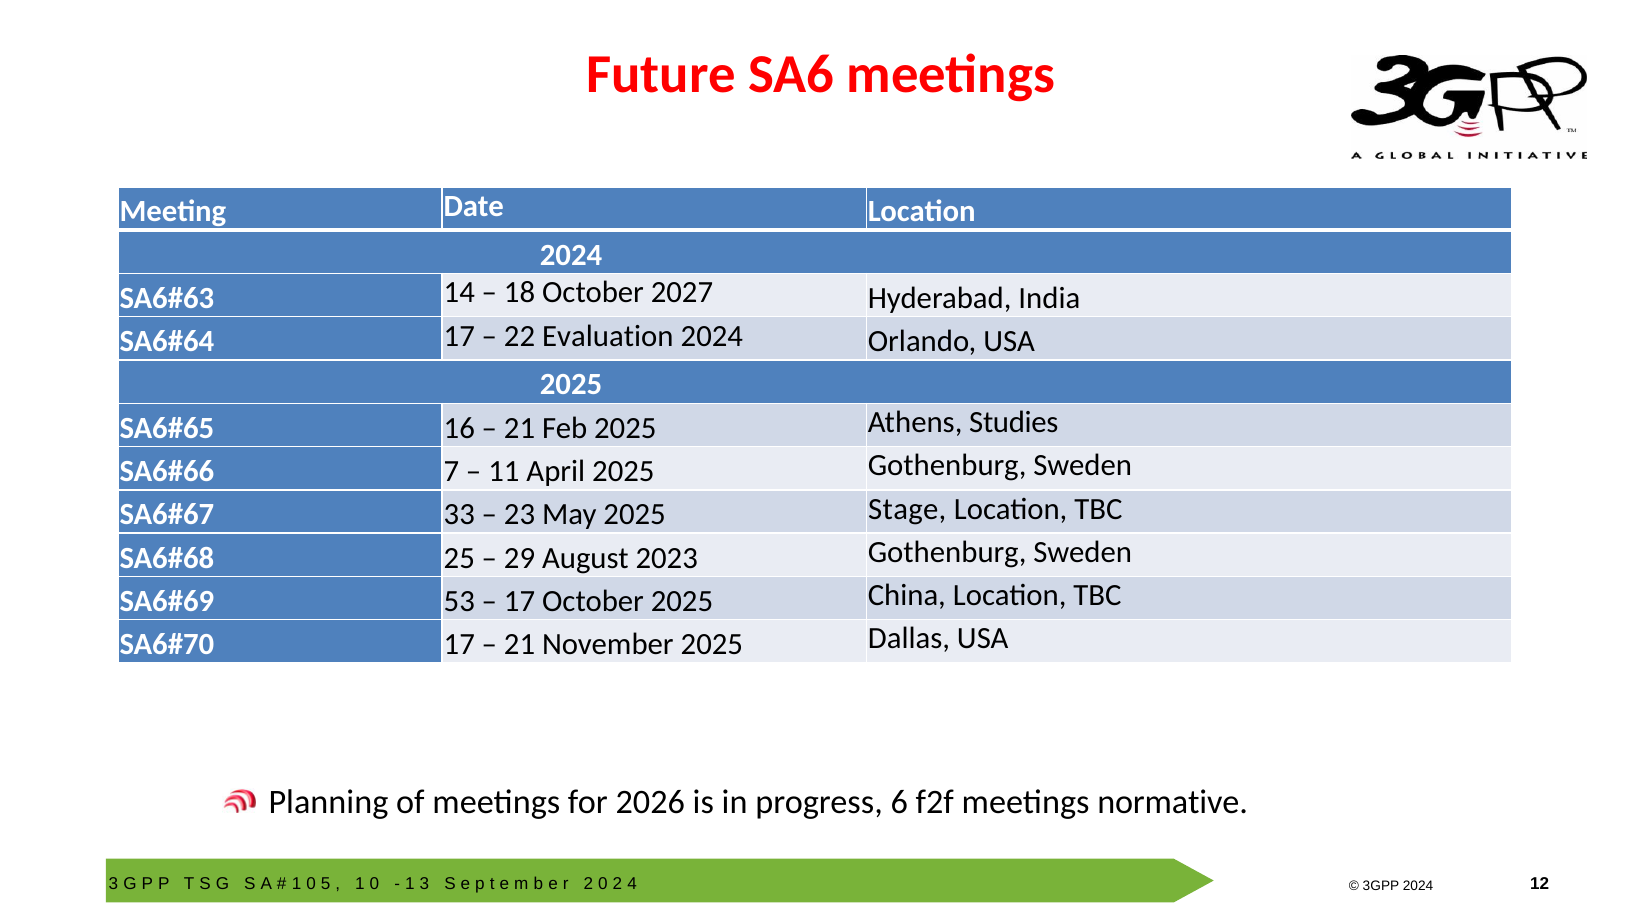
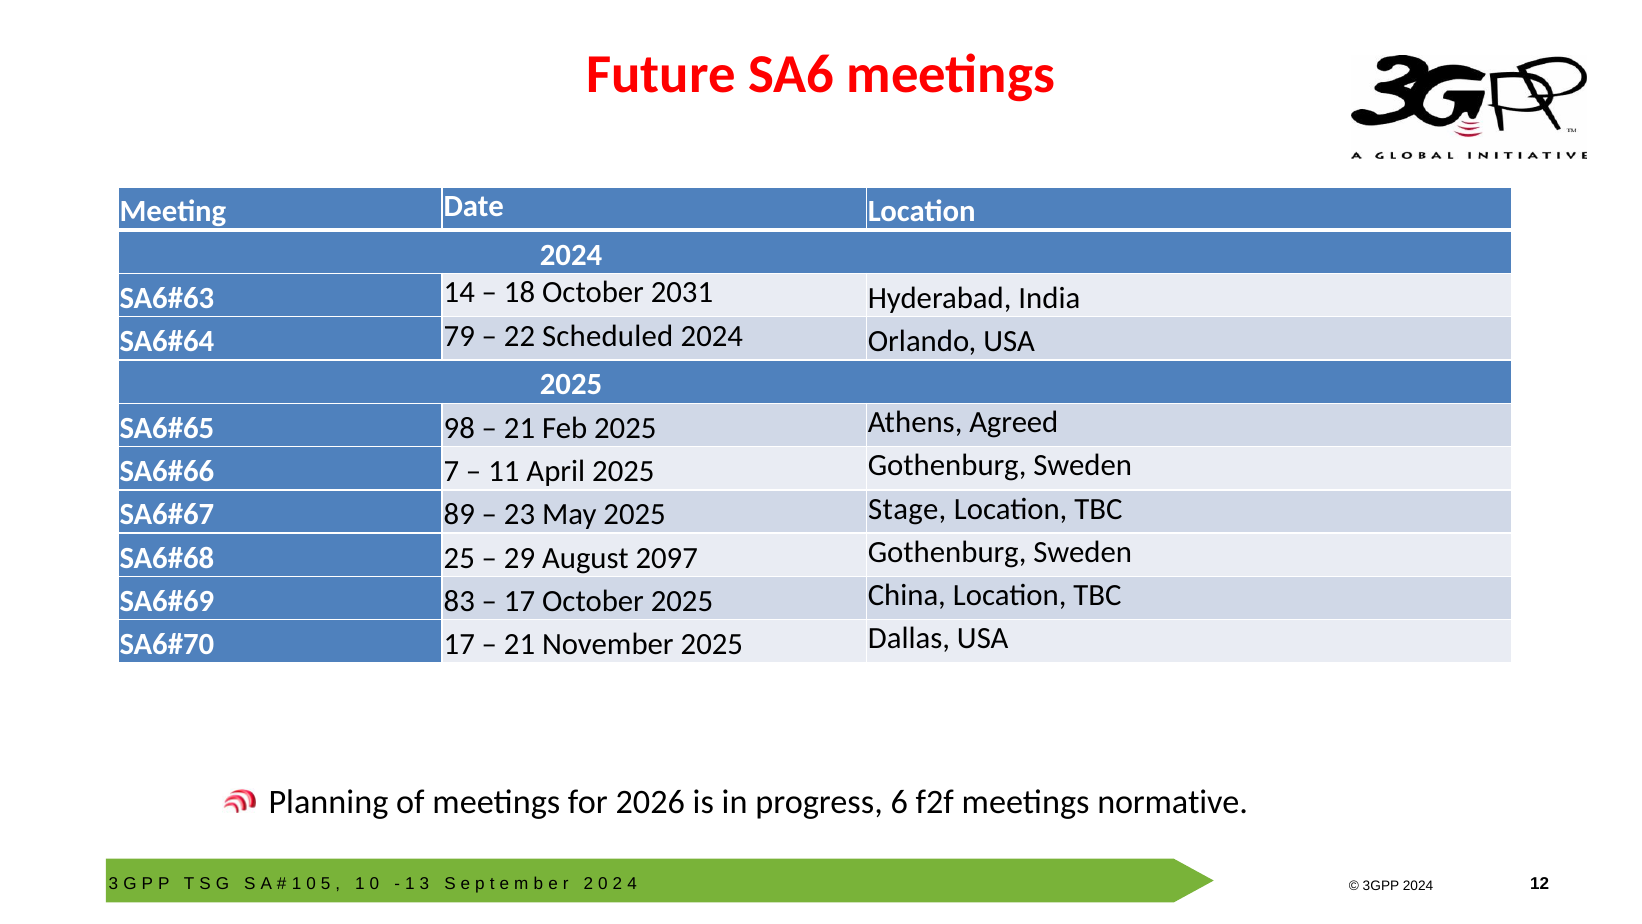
2027: 2027 -> 2031
17 at (459, 336): 17 -> 79
Evaluation: Evaluation -> Scheduled
16: 16 -> 98
Studies: Studies -> Agreed
33: 33 -> 89
2023: 2023 -> 2097
53: 53 -> 83
